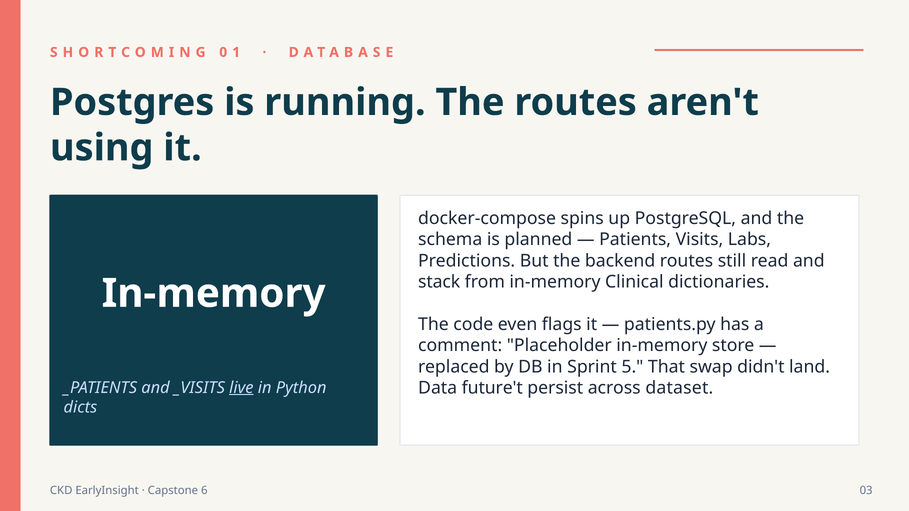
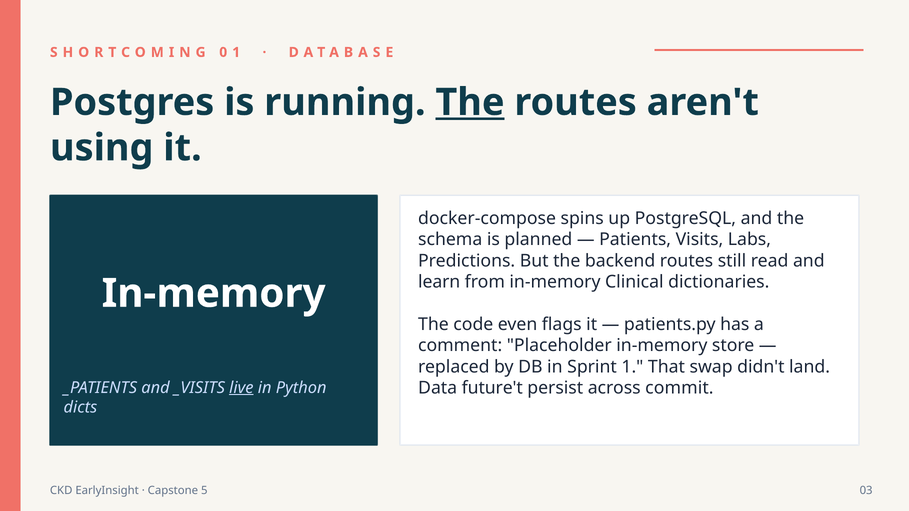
The at (470, 102) underline: none -> present
stack: stack -> learn
Sprint 5: 5 -> 1
dataset: dataset -> commit
6: 6 -> 5
